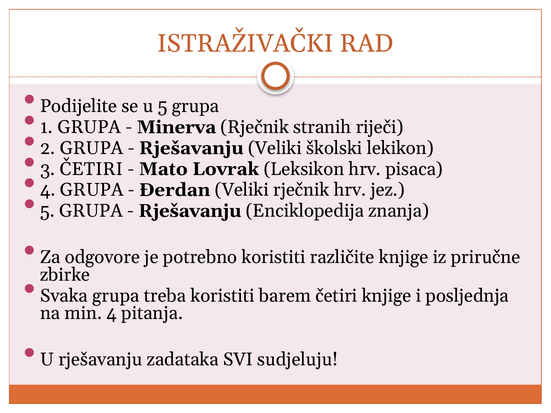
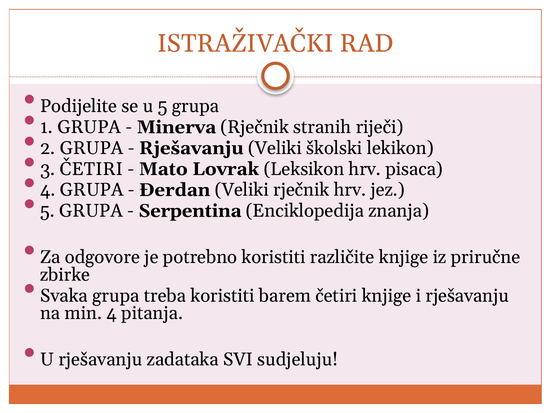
Rješavanju at (190, 211): Rješavanju -> Serpentina
i posljednja: posljednja -> rješavanju
